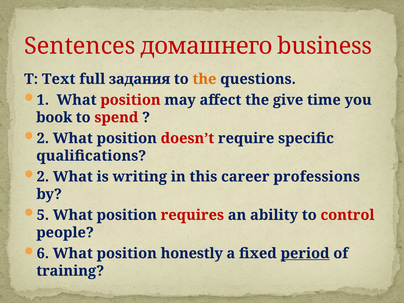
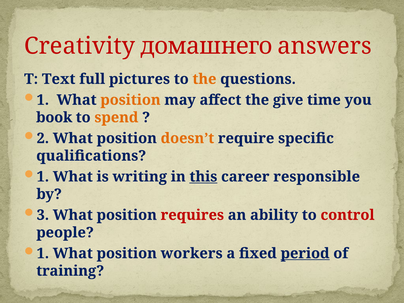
Sentences: Sentences -> Creativity
business: business -> answers
задания: задания -> pictures
position at (130, 100) colour: red -> orange
spend colour: red -> orange
doesn’t colour: red -> orange
2 at (43, 177): 2 -> 1
this underline: none -> present
professions: professions -> responsible
5: 5 -> 3
6 at (43, 253): 6 -> 1
honestly: honestly -> workers
